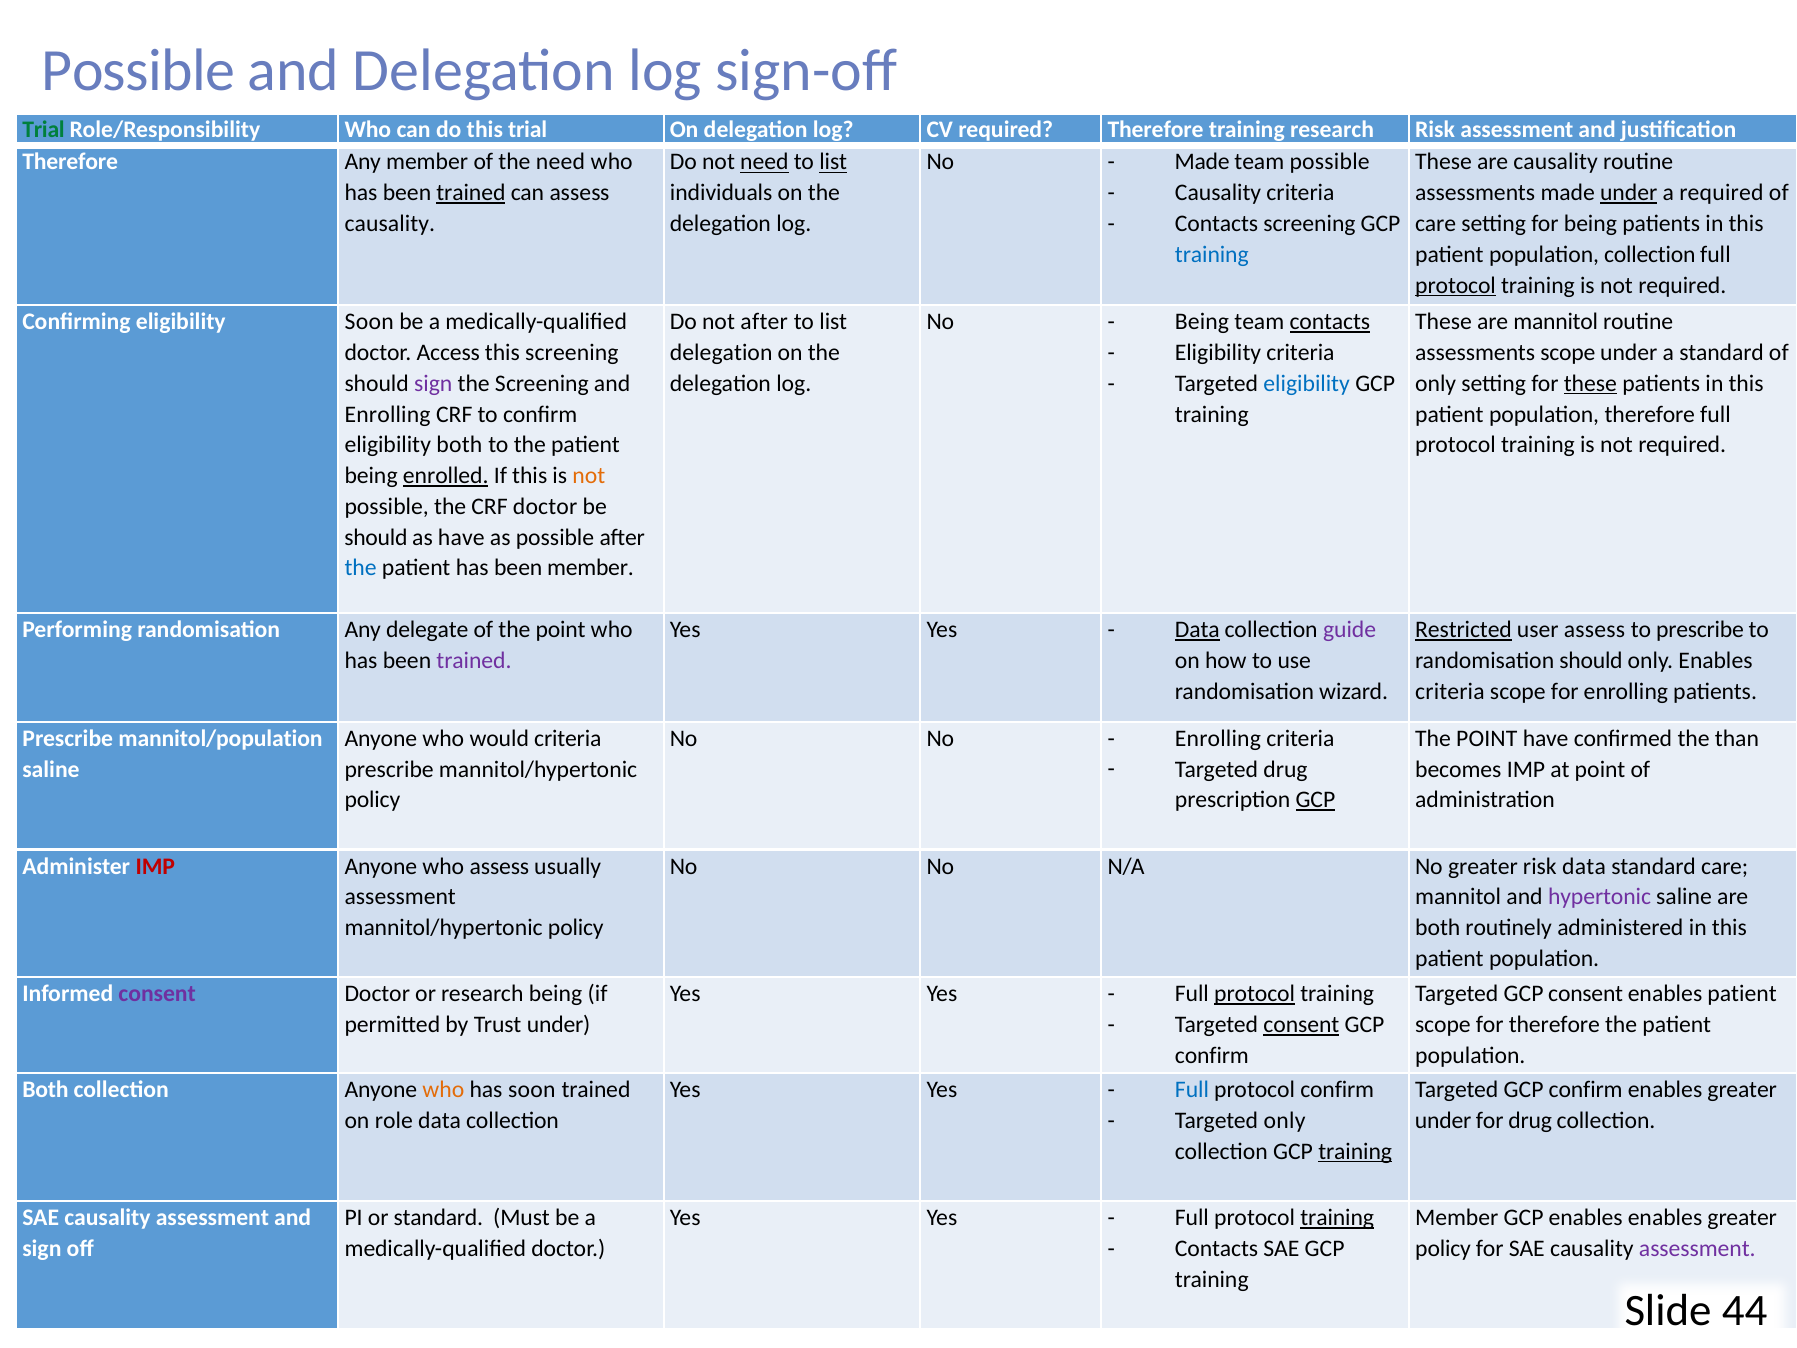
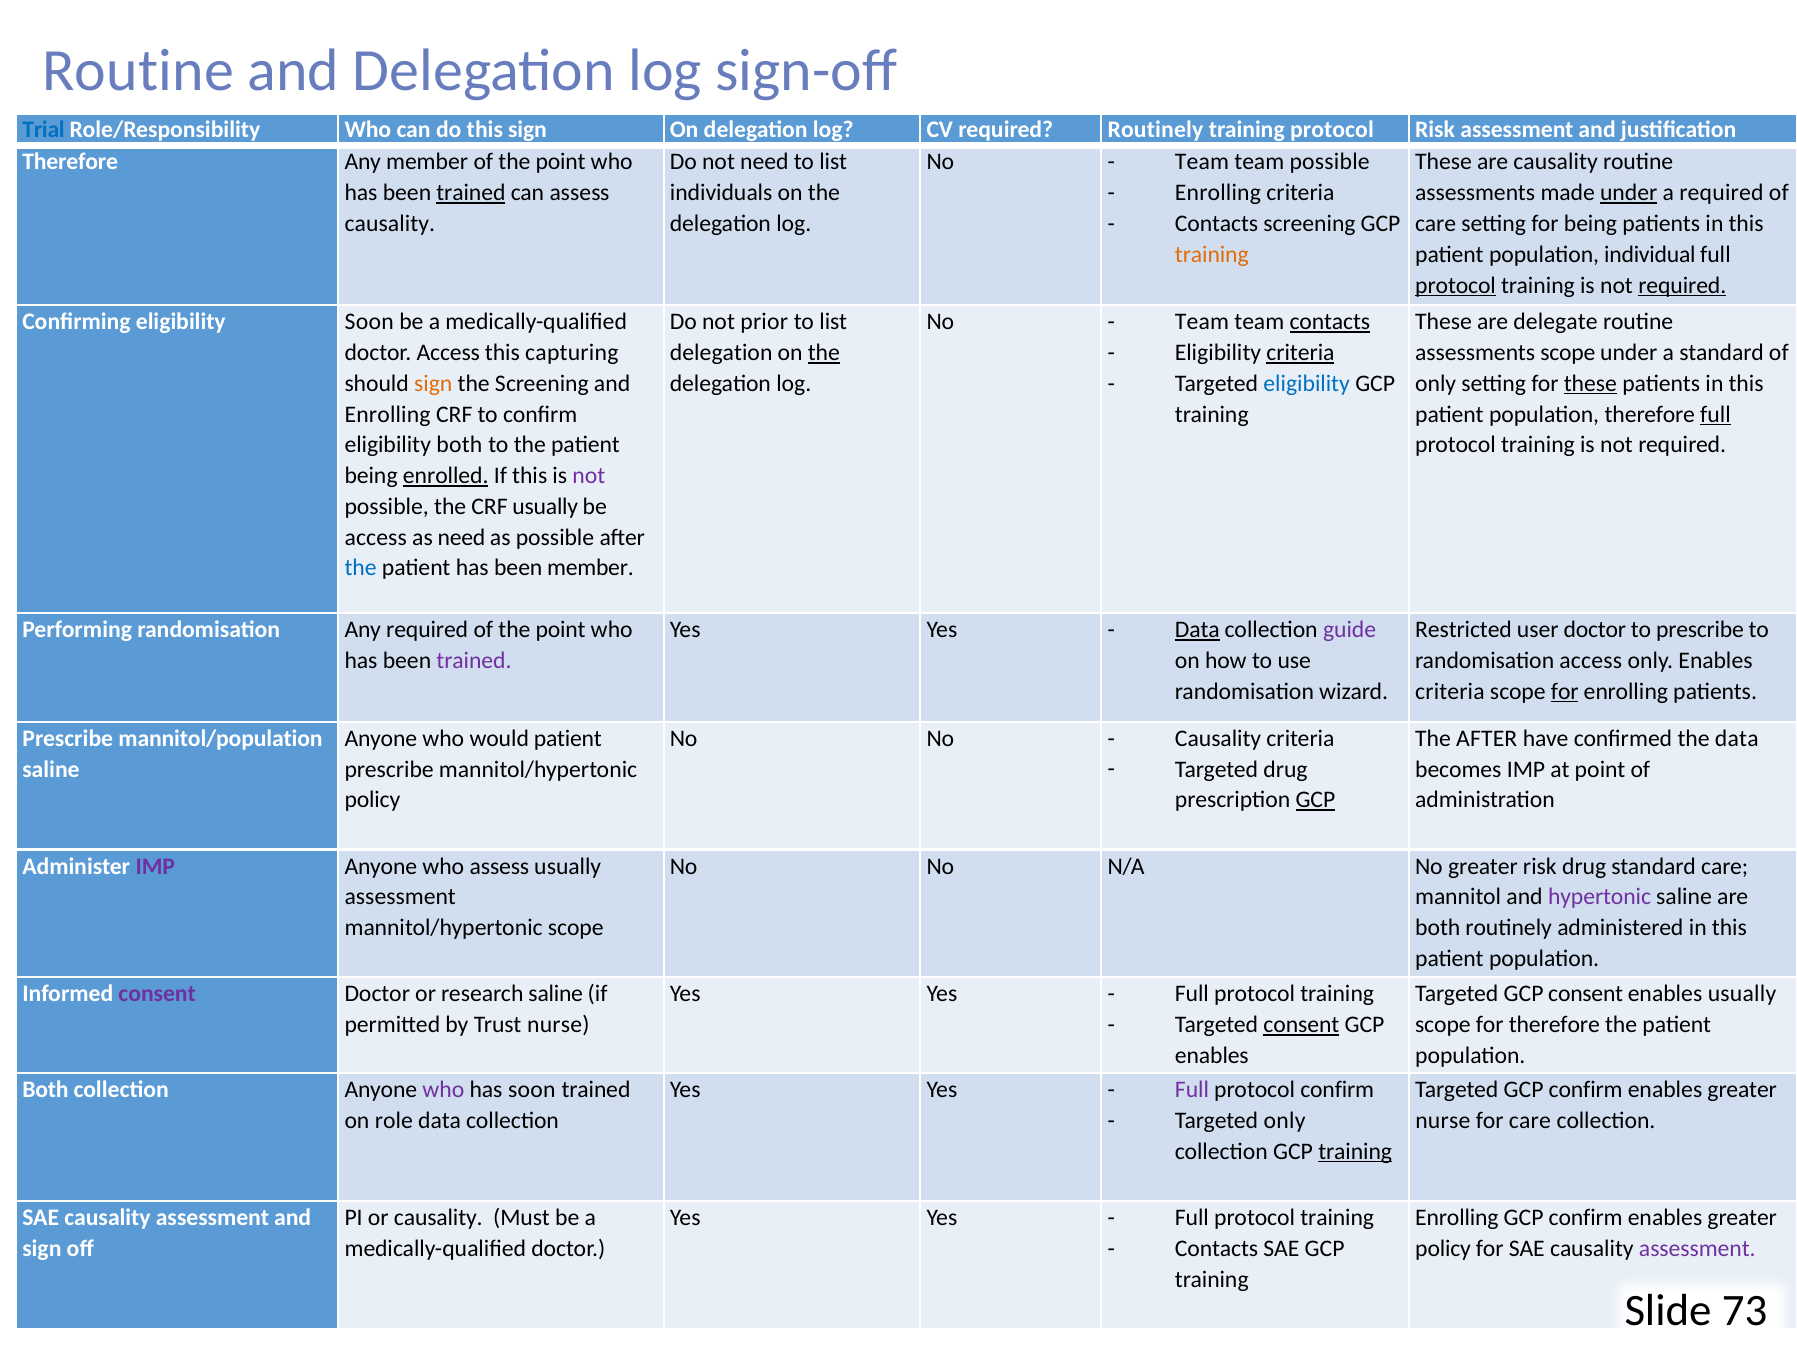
Possible at (139, 70): Possible -> Routine
Trial at (44, 130) colour: green -> blue
this trial: trial -> sign
required Therefore: Therefore -> Routinely
training research: research -> protocol
member of the need: need -> point
need at (764, 162) underline: present -> none
list at (833, 162) underline: present -> none
Made at (1202, 162): Made -> Team
Causality at (1218, 193): Causality -> Enrolling
training at (1212, 254) colour: blue -> orange
population collection: collection -> individual
required at (1682, 285) underline: none -> present
not after: after -> prior
Being at (1202, 322): Being -> Team
are mannitol: mannitol -> delegate
this screening: screening -> capturing
the at (824, 353) underline: none -> present
criteria at (1300, 353) underline: none -> present
sign at (433, 383) colour: purple -> orange
full at (1715, 414) underline: none -> present
not at (589, 476) colour: orange -> purple
CRF doctor: doctor -> usually
should at (376, 537): should -> access
as have: have -> need
Any delegate: delegate -> required
Restricted underline: present -> none
user assess: assess -> doctor
randomisation should: should -> access
for at (1565, 691) underline: none -> present
would criteria: criteria -> patient
Enrolling at (1218, 738): Enrolling -> Causality
POINT at (1487, 738): POINT -> AFTER
the than: than -> data
IMP at (155, 866) colour: red -> purple
risk data: data -> drug
policy at (576, 928): policy -> scope
research being: being -> saline
protocol at (1255, 994) underline: present -> none
enables patient: patient -> usually
Trust under: under -> nurse
confirm at (1212, 1055): confirm -> enables
who at (443, 1090) colour: orange -> purple
Full at (1192, 1090) colour: blue -> purple
under at (1443, 1120): under -> nurse
for drug: drug -> care
or standard: standard -> causality
training at (1337, 1217) underline: present -> none
Member at (1457, 1217): Member -> Enrolling
enables at (1586, 1217): enables -> confirm
44: 44 -> 73
